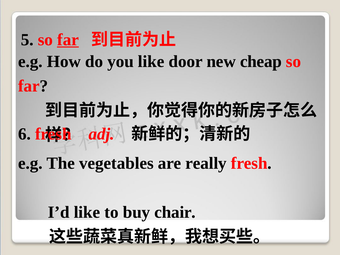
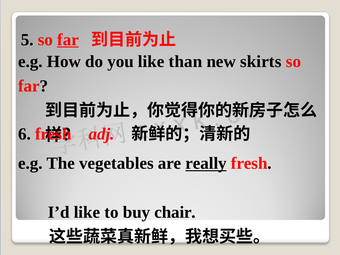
door: door -> than
cheap: cheap -> skirts
really underline: none -> present
